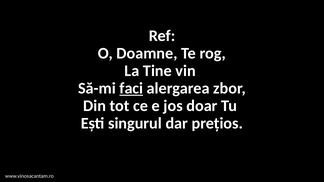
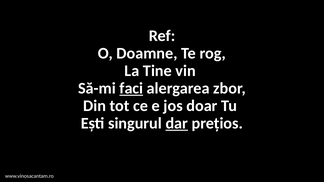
dar underline: none -> present
